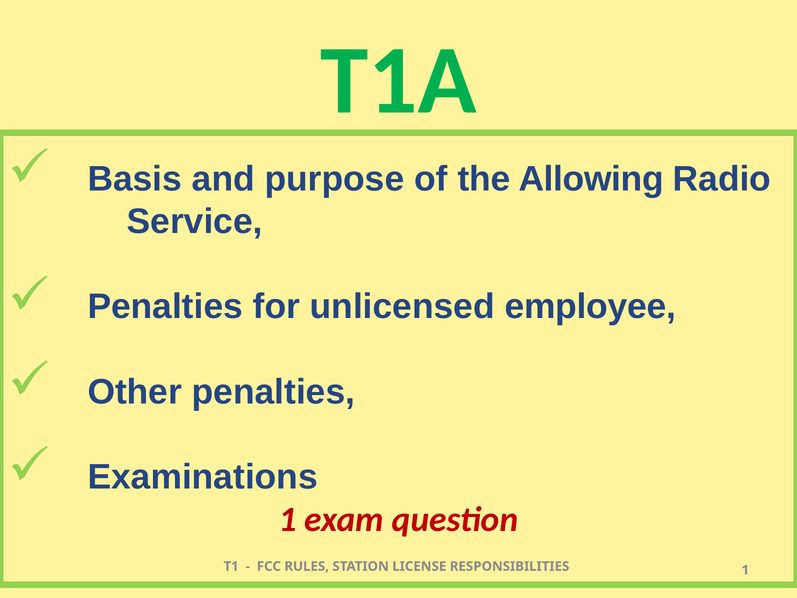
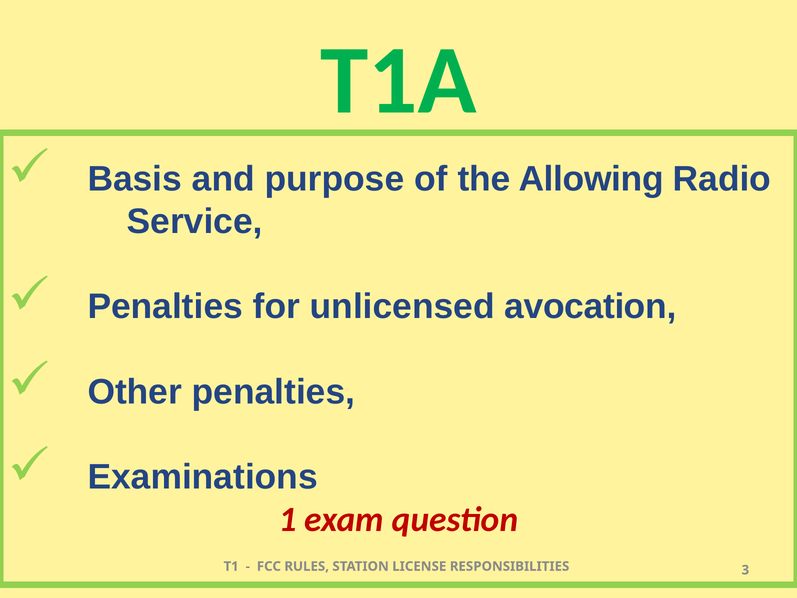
employee: employee -> avocation
RESPONSIBILITIES 1: 1 -> 3
